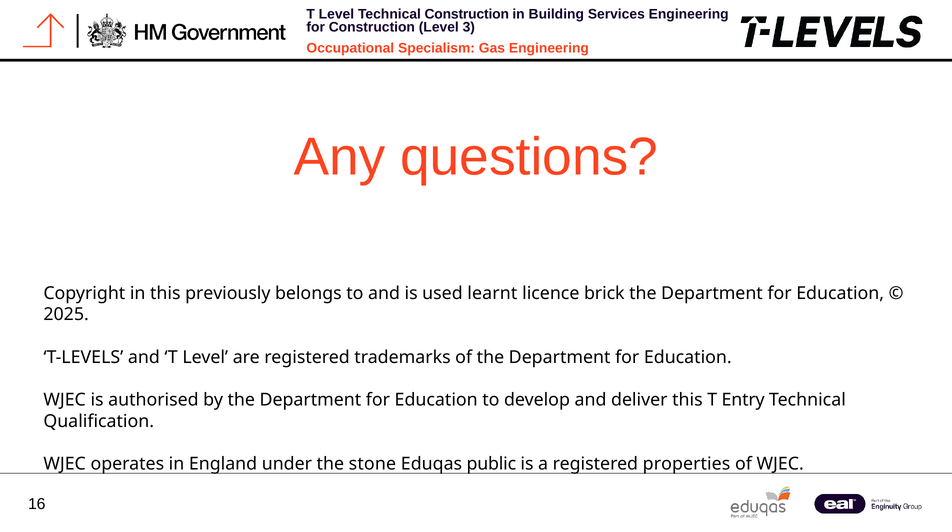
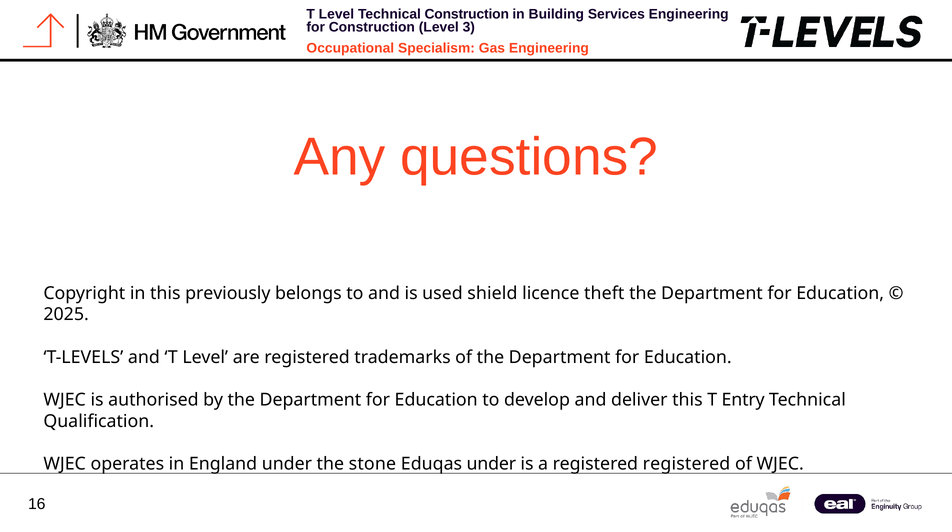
learnt: learnt -> shield
brick: brick -> theft
Eduqas public: public -> under
registered properties: properties -> registered
